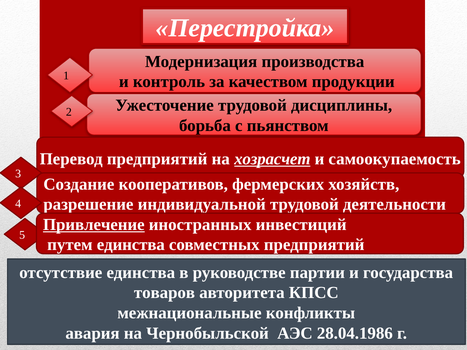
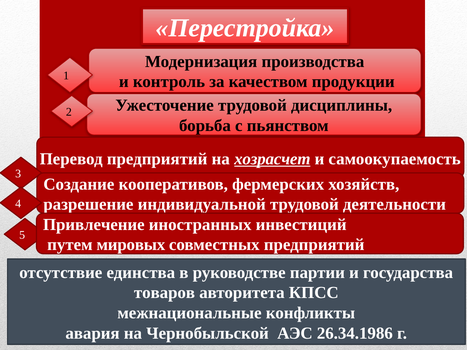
Привлечение underline: present -> none
путем единства: единства -> мировых
28.04.1986: 28.04.1986 -> 26.34.1986
